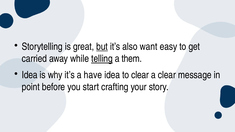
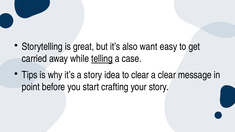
but underline: present -> none
them: them -> case
Idea at (30, 75): Idea -> Tips
a have: have -> story
